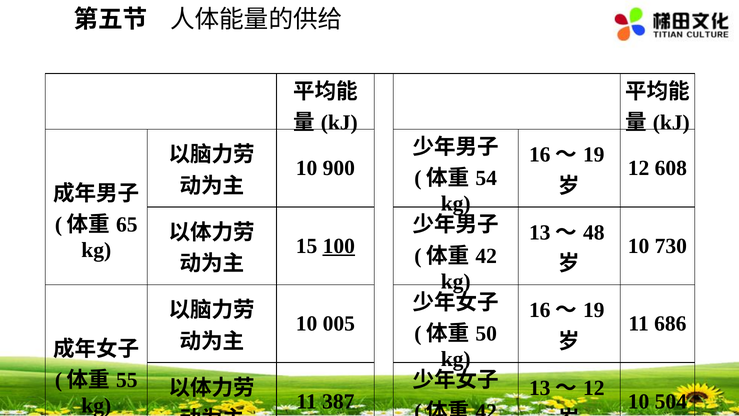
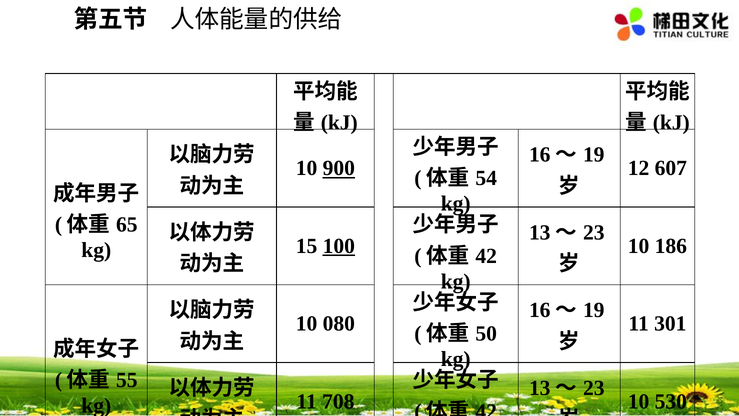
900 underline: none -> present
608: 608 -> 607
48 at (594, 232): 48 -> 23
730: 730 -> 186
005: 005 -> 080
686: 686 -> 301
12 at (594, 388): 12 -> 23
387: 387 -> 708
504: 504 -> 530
